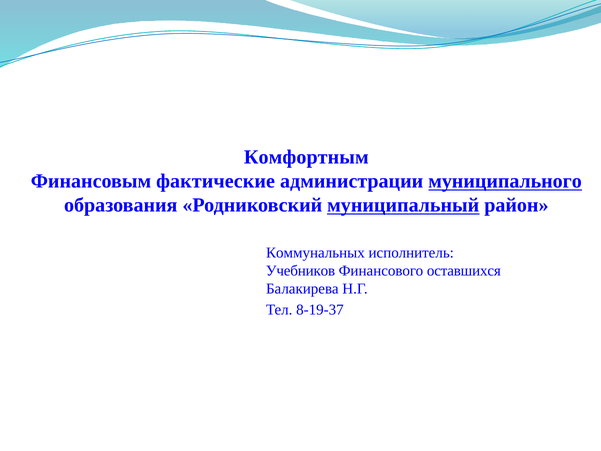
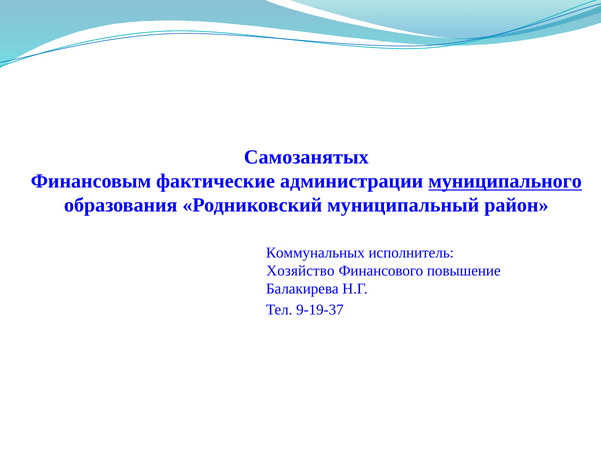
Комфортным: Комфортным -> Самозанятых
муниципальный underline: present -> none
Учебников: Учебников -> Хозяйство
оставшихся: оставшихся -> повышение
8-19-37: 8-19-37 -> 9-19-37
